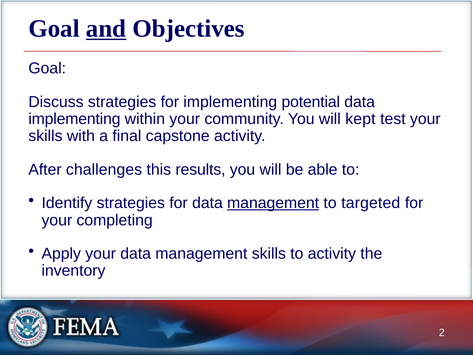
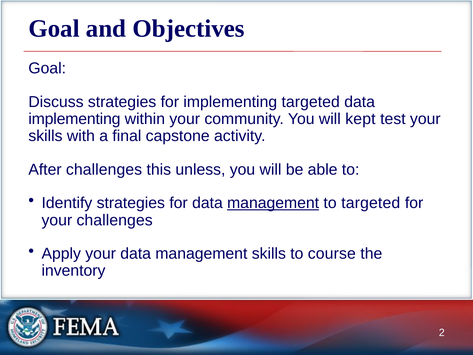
and underline: present -> none
implementing potential: potential -> targeted
results: results -> unless
your completing: completing -> challenges
to activity: activity -> course
